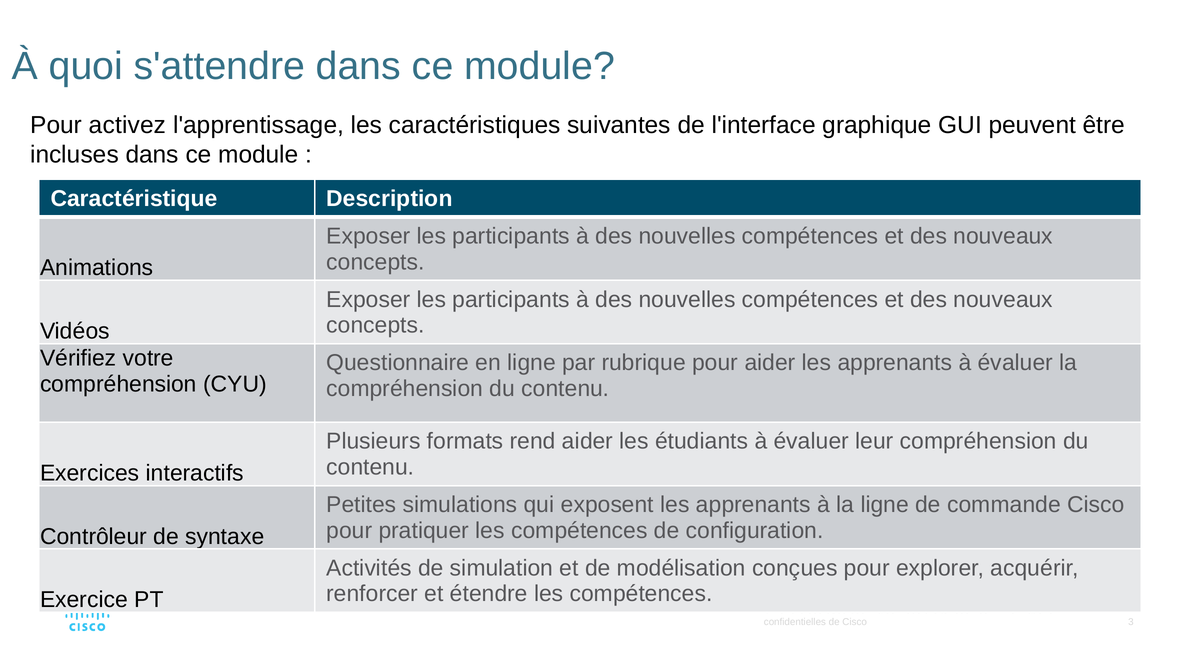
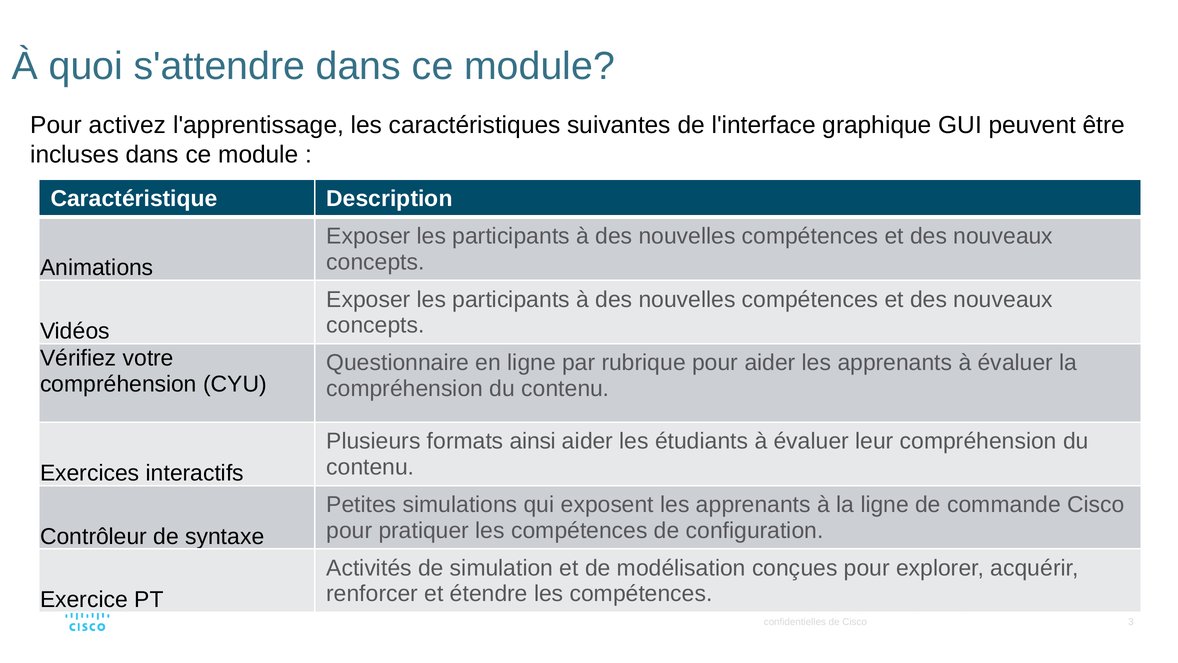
rend: rend -> ainsi
